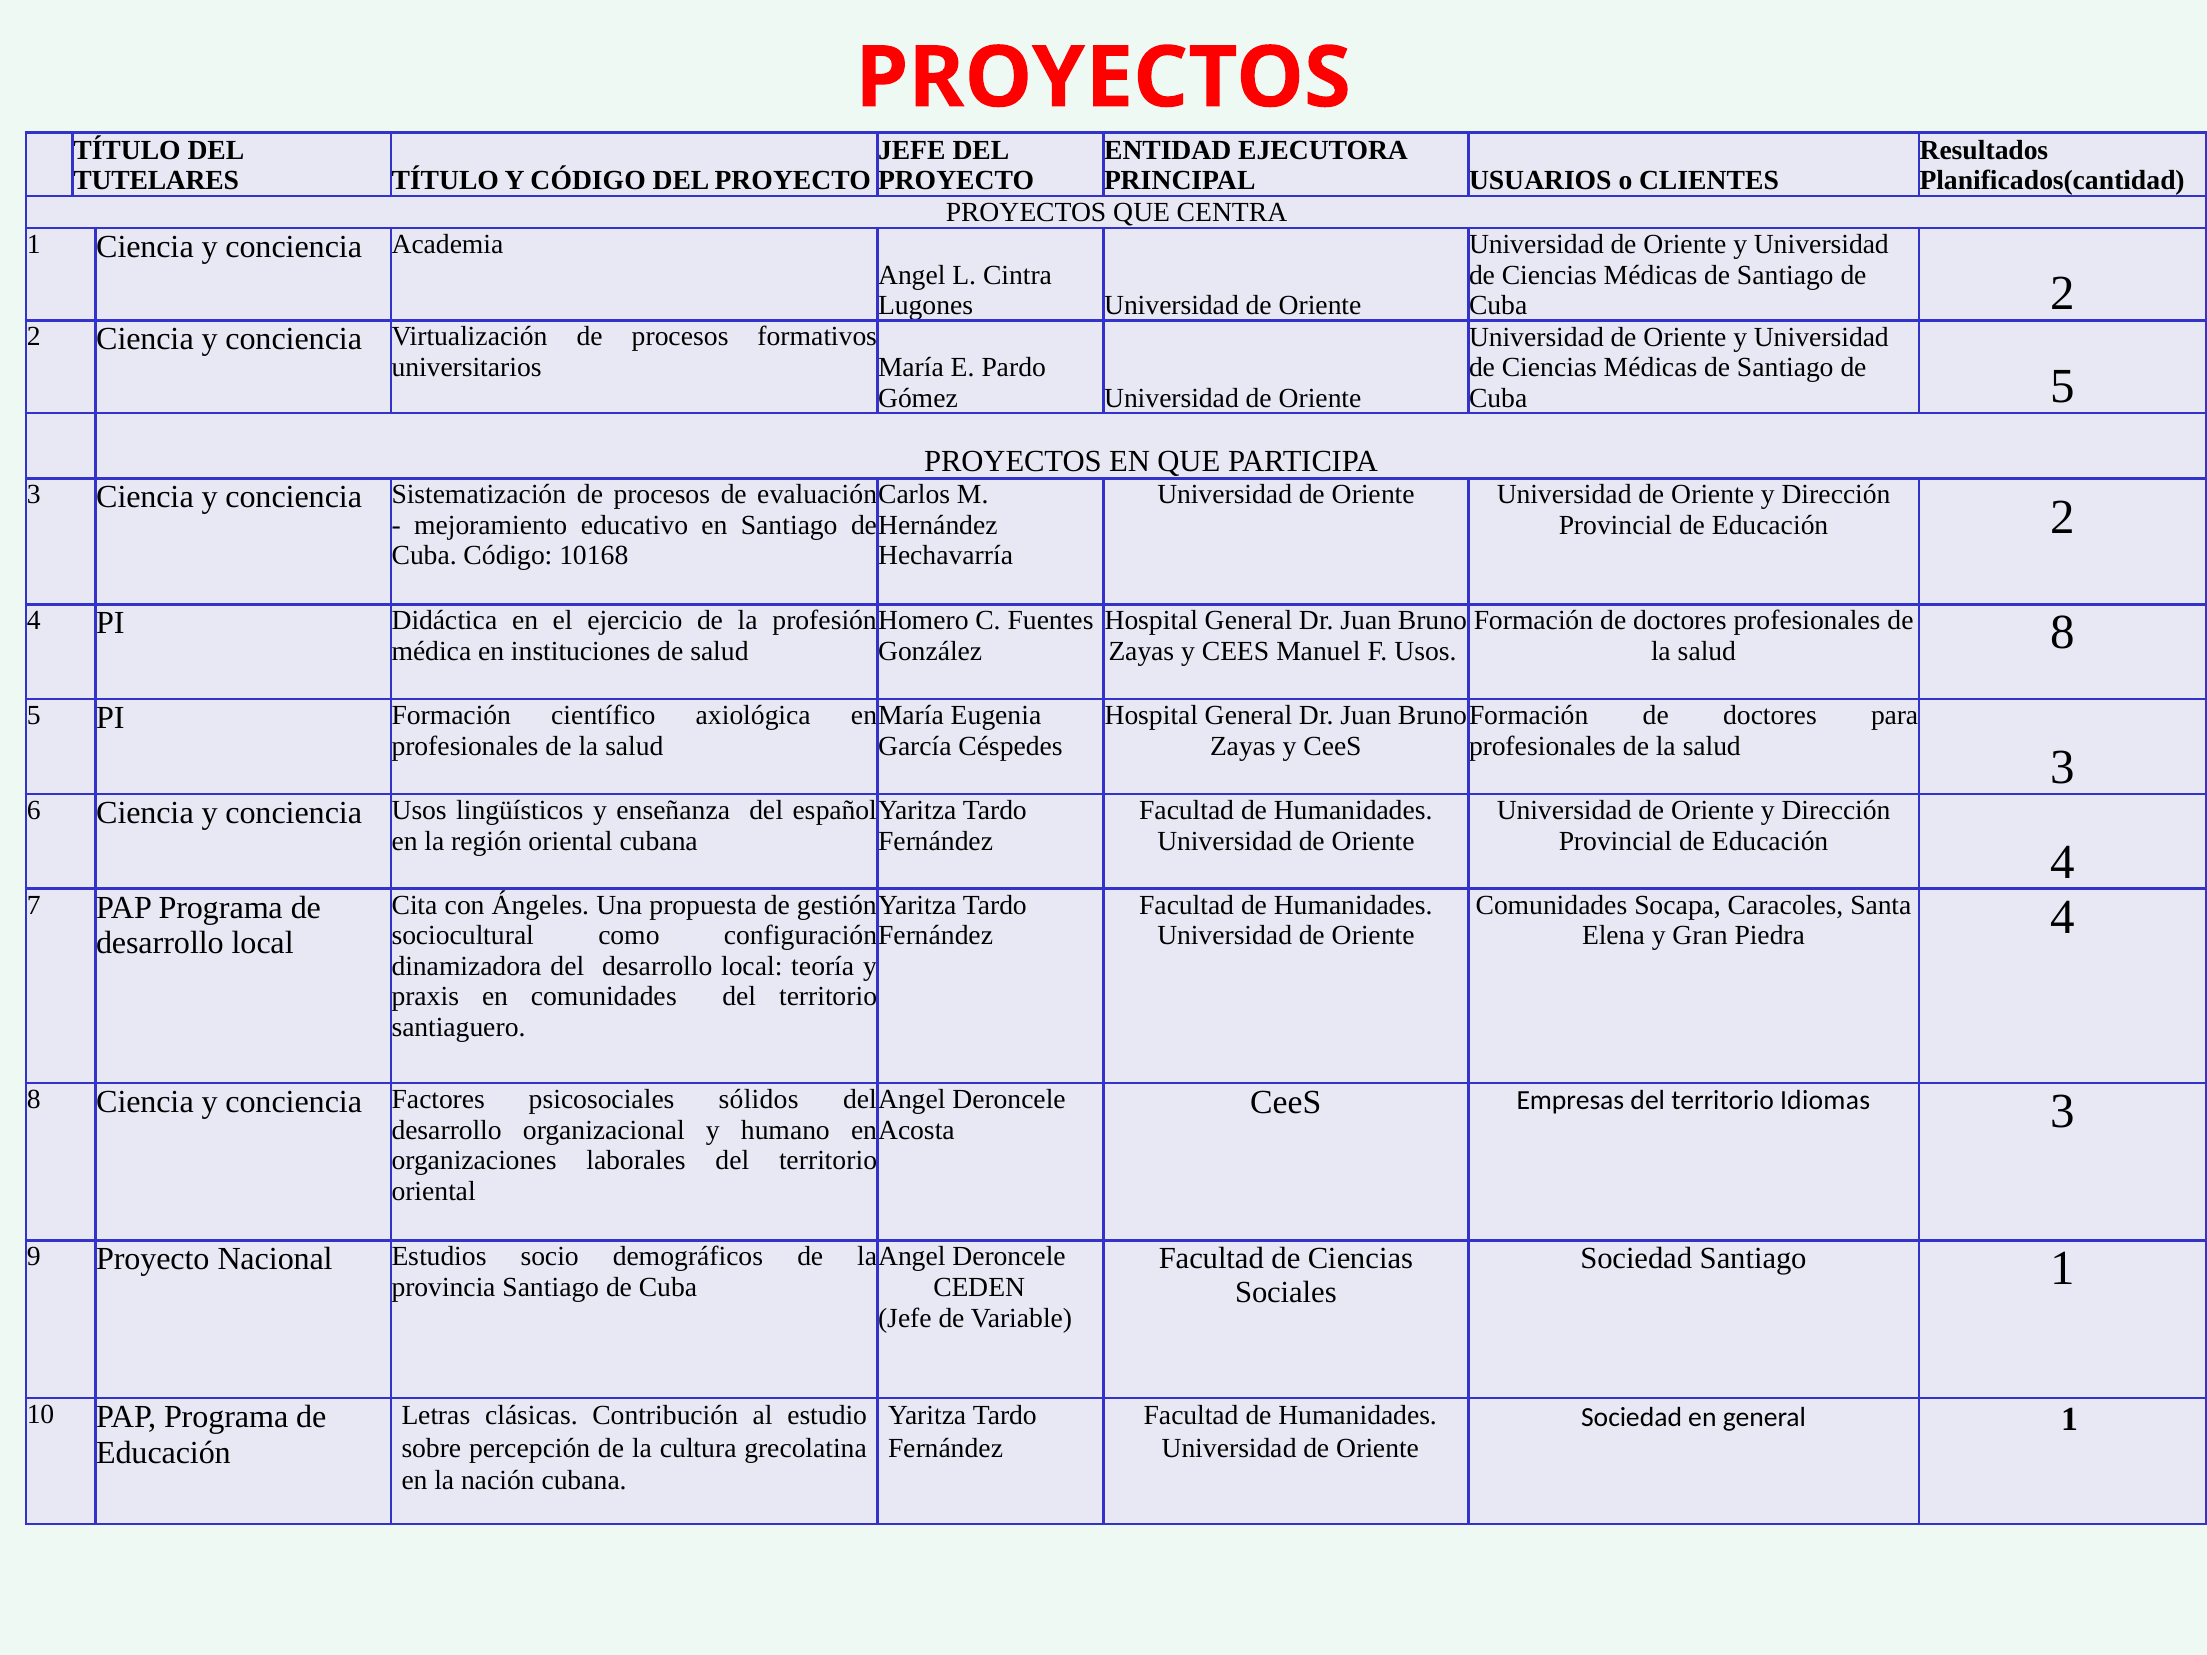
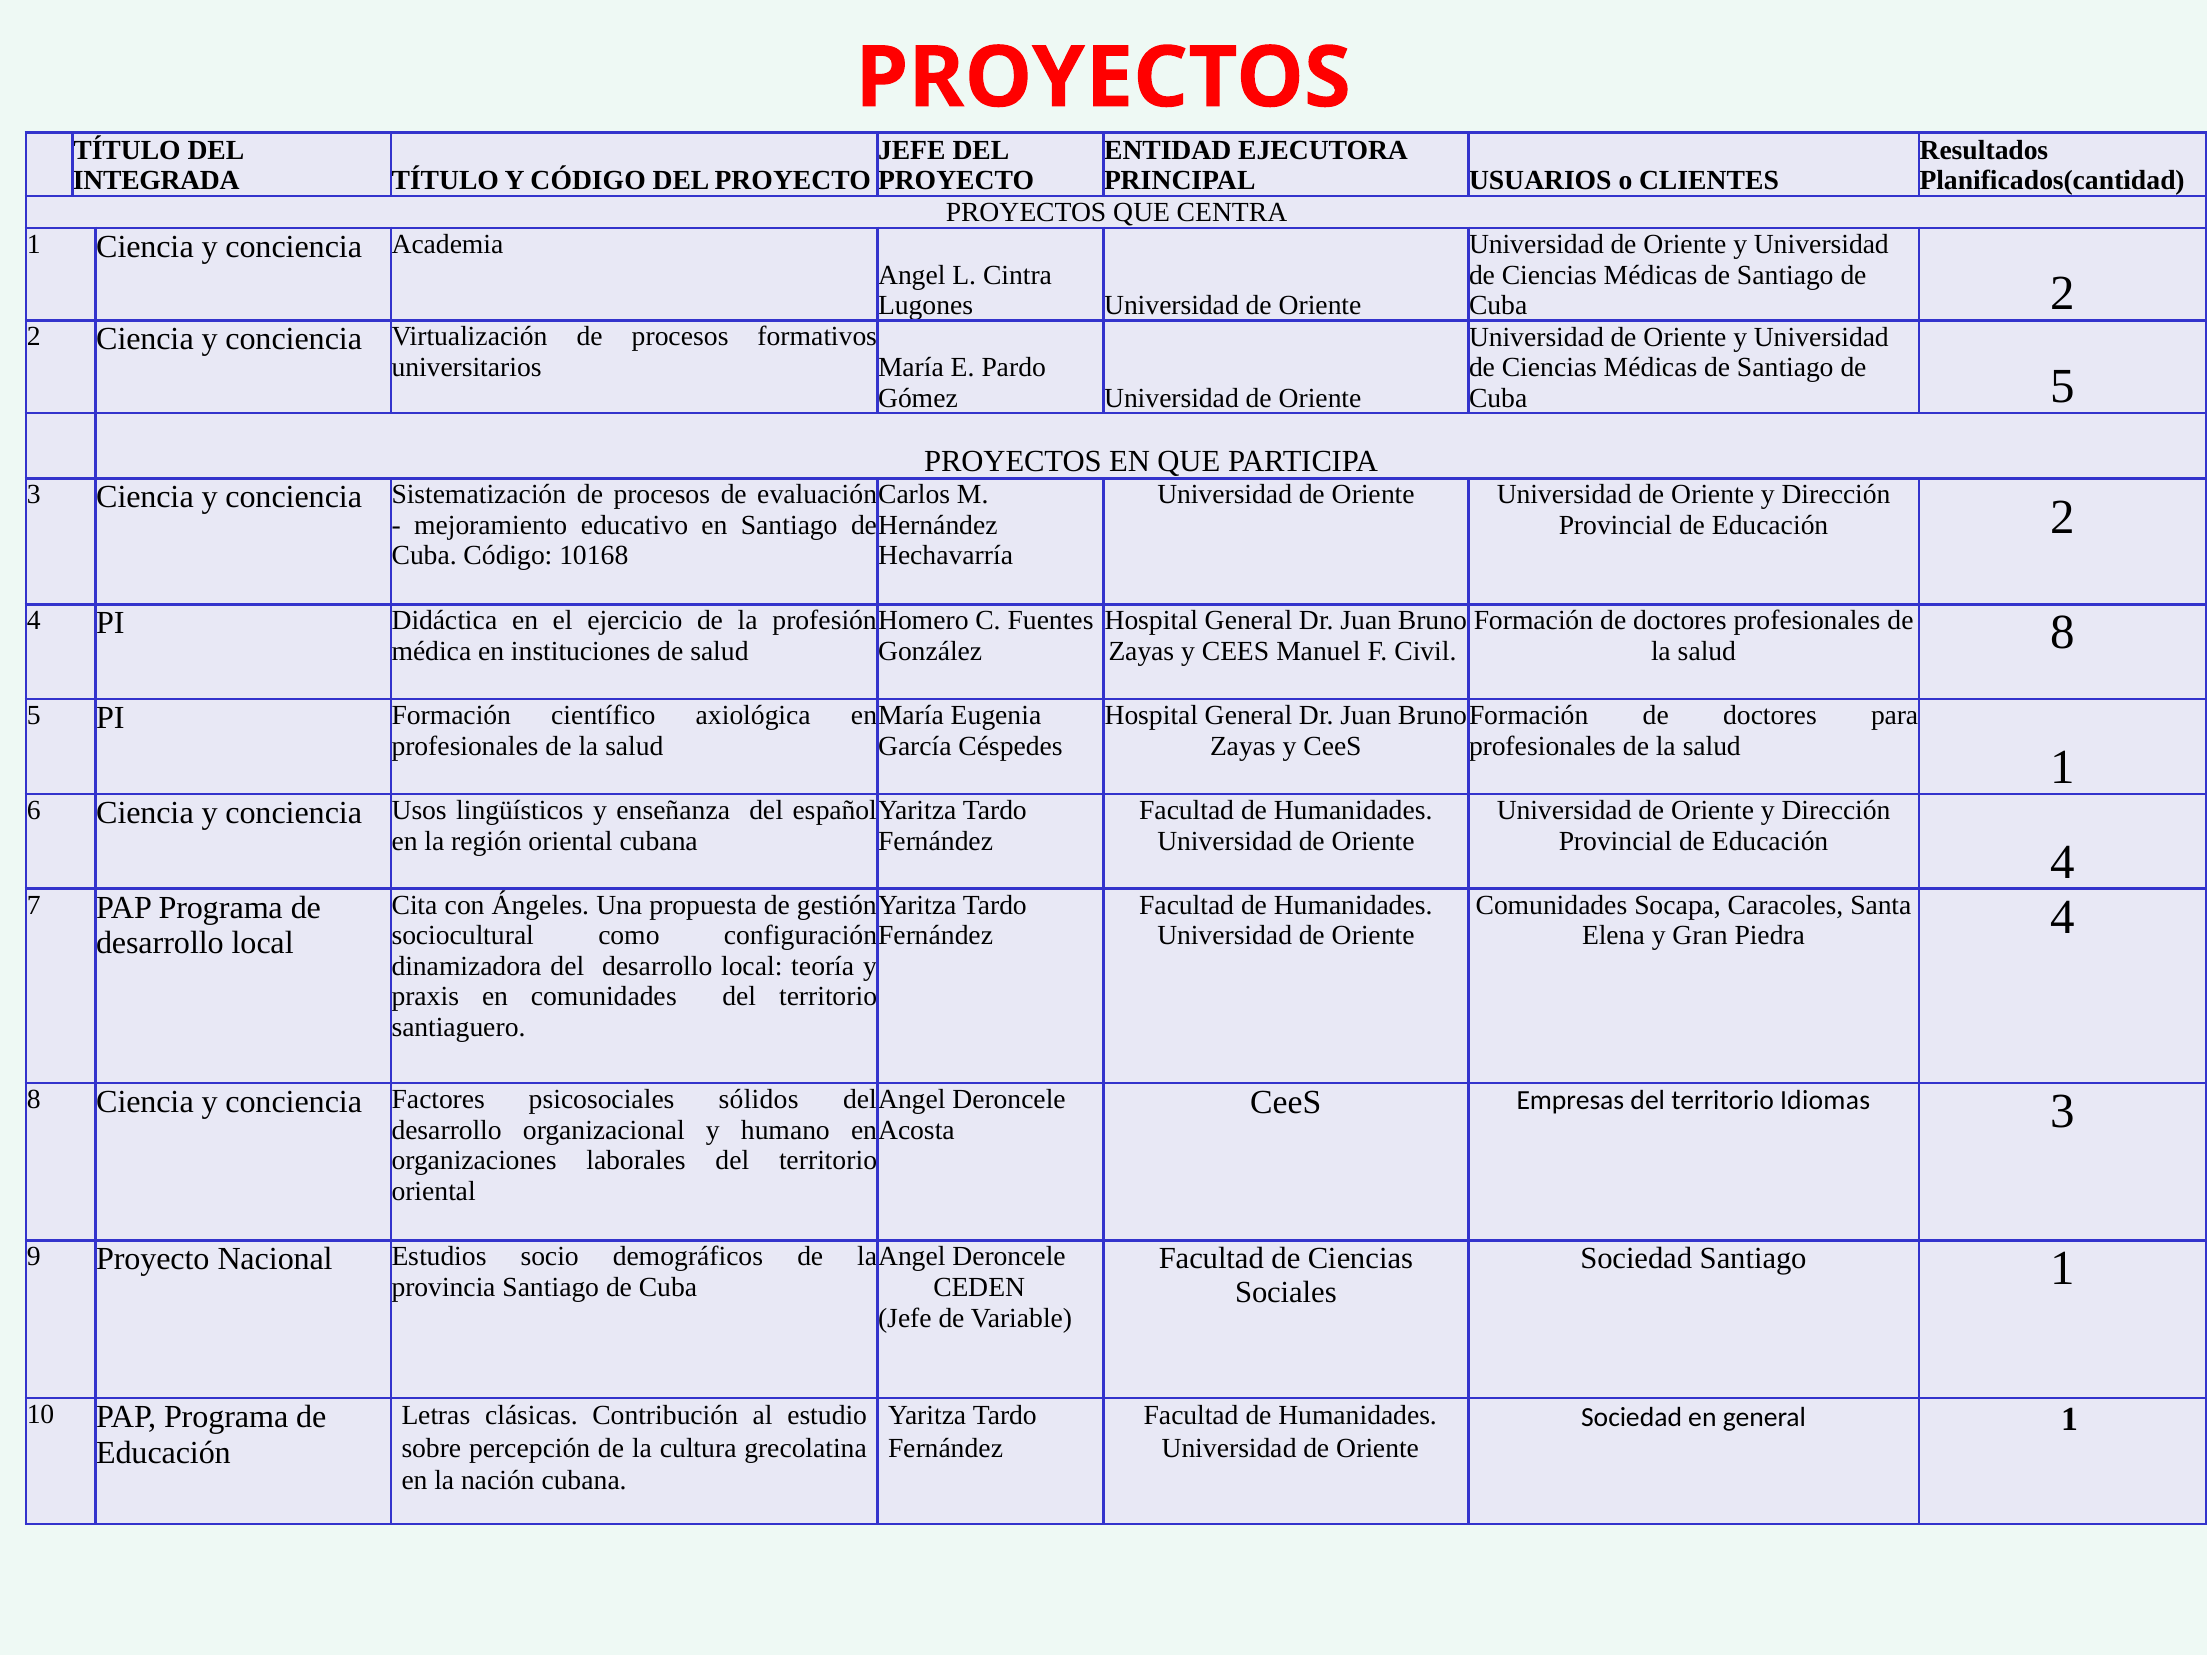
TUTELARES: TUTELARES -> INTEGRADA
F Usos: Usos -> Civil
salud 3: 3 -> 1
